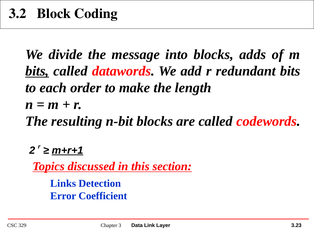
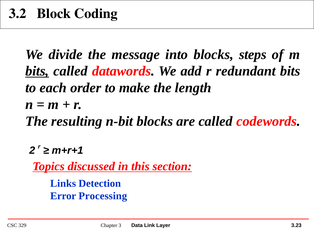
adds: adds -> steps
m+r+1 underline: present -> none
Coefficient: Coefficient -> Processing
